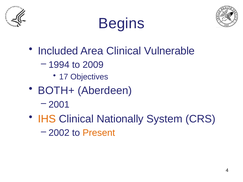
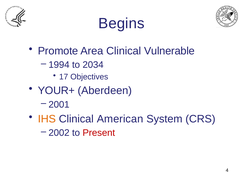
Included: Included -> Promote
2009: 2009 -> 2034
BOTH+: BOTH+ -> YOUR+
Nationally: Nationally -> American
Present colour: orange -> red
